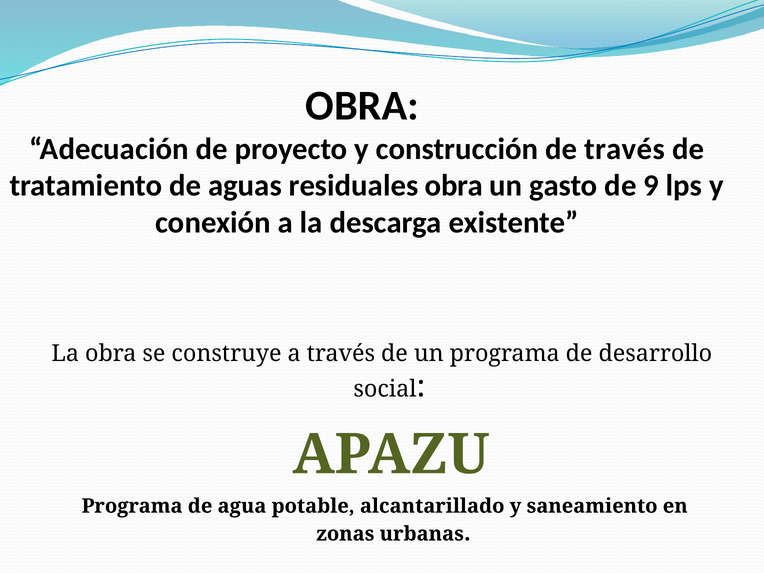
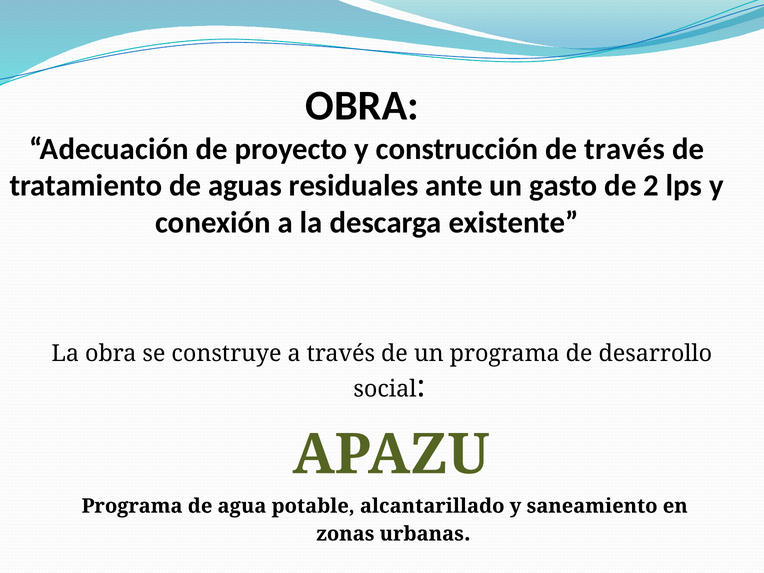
residuales obra: obra -> ante
9: 9 -> 2
